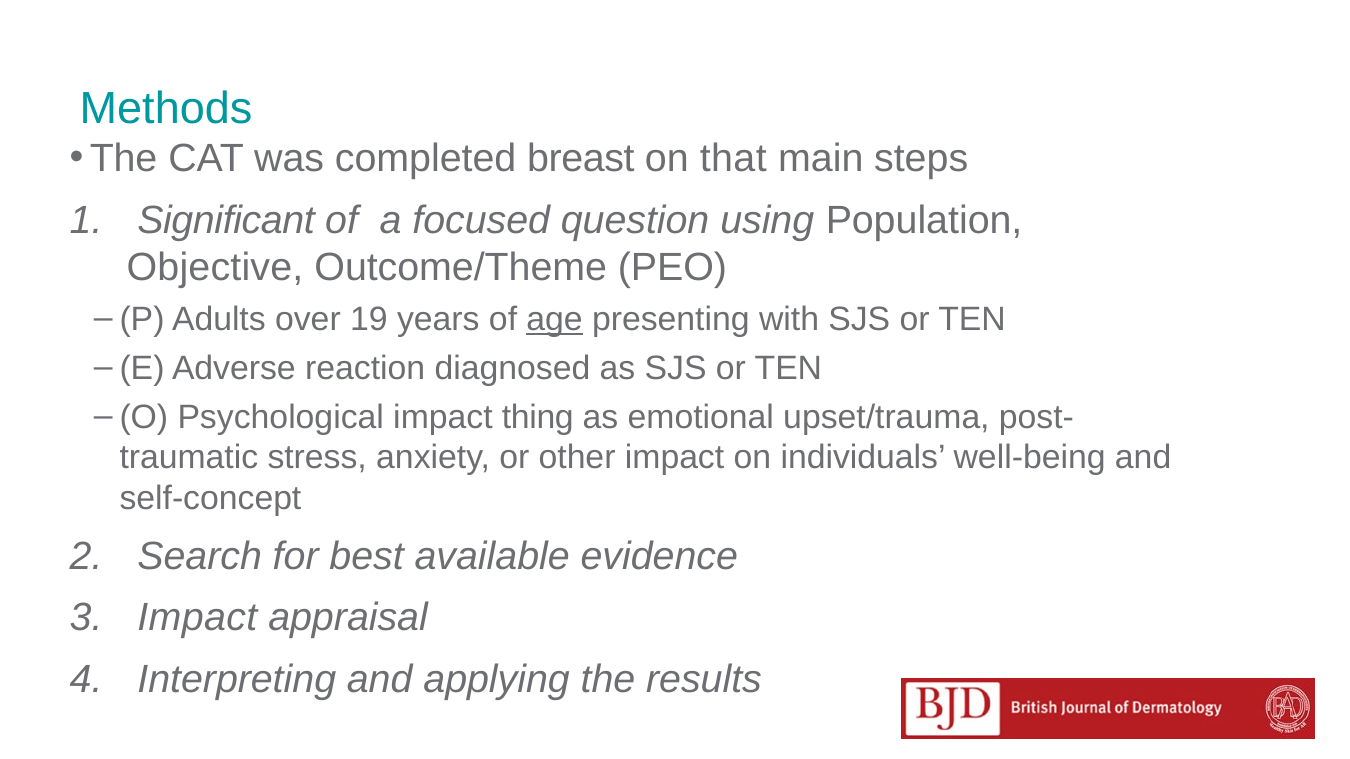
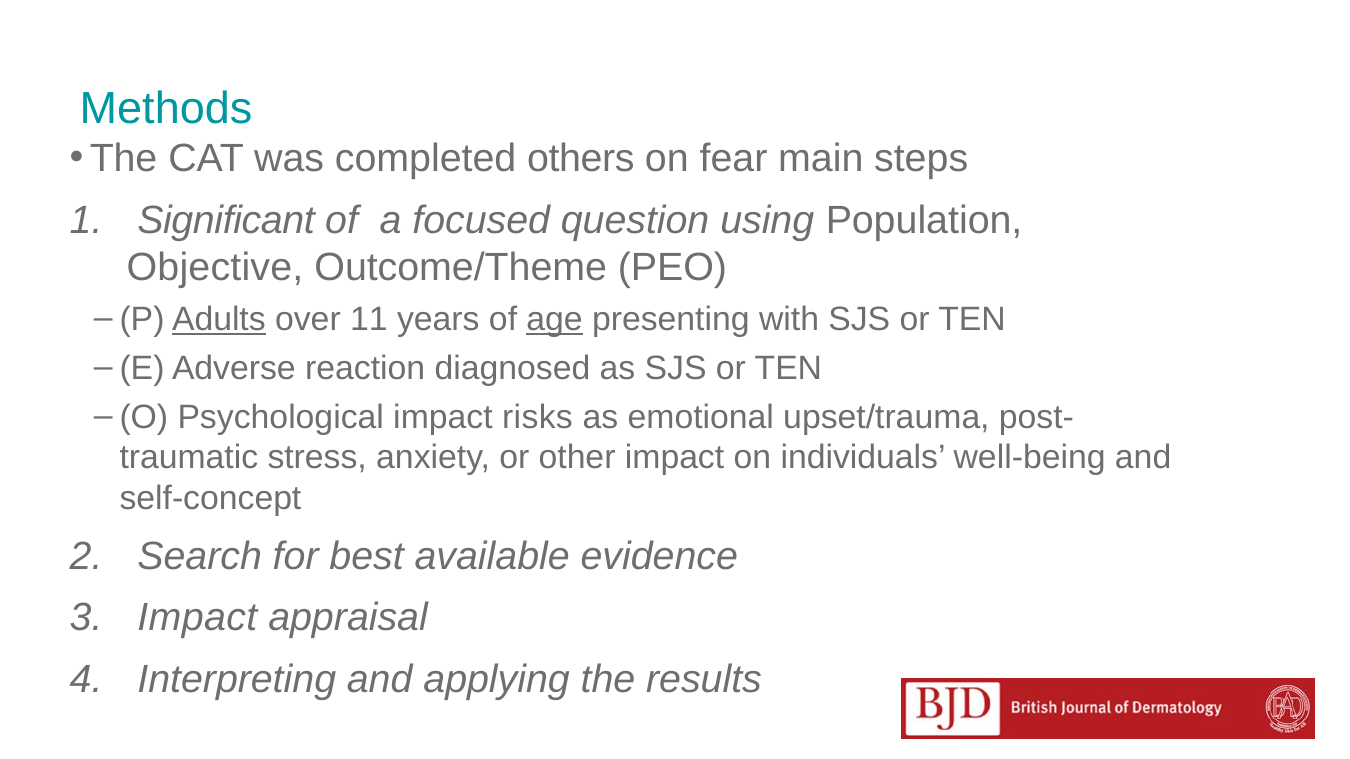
breast: breast -> others
that: that -> fear
Adults underline: none -> present
19: 19 -> 11
thing: thing -> risks
